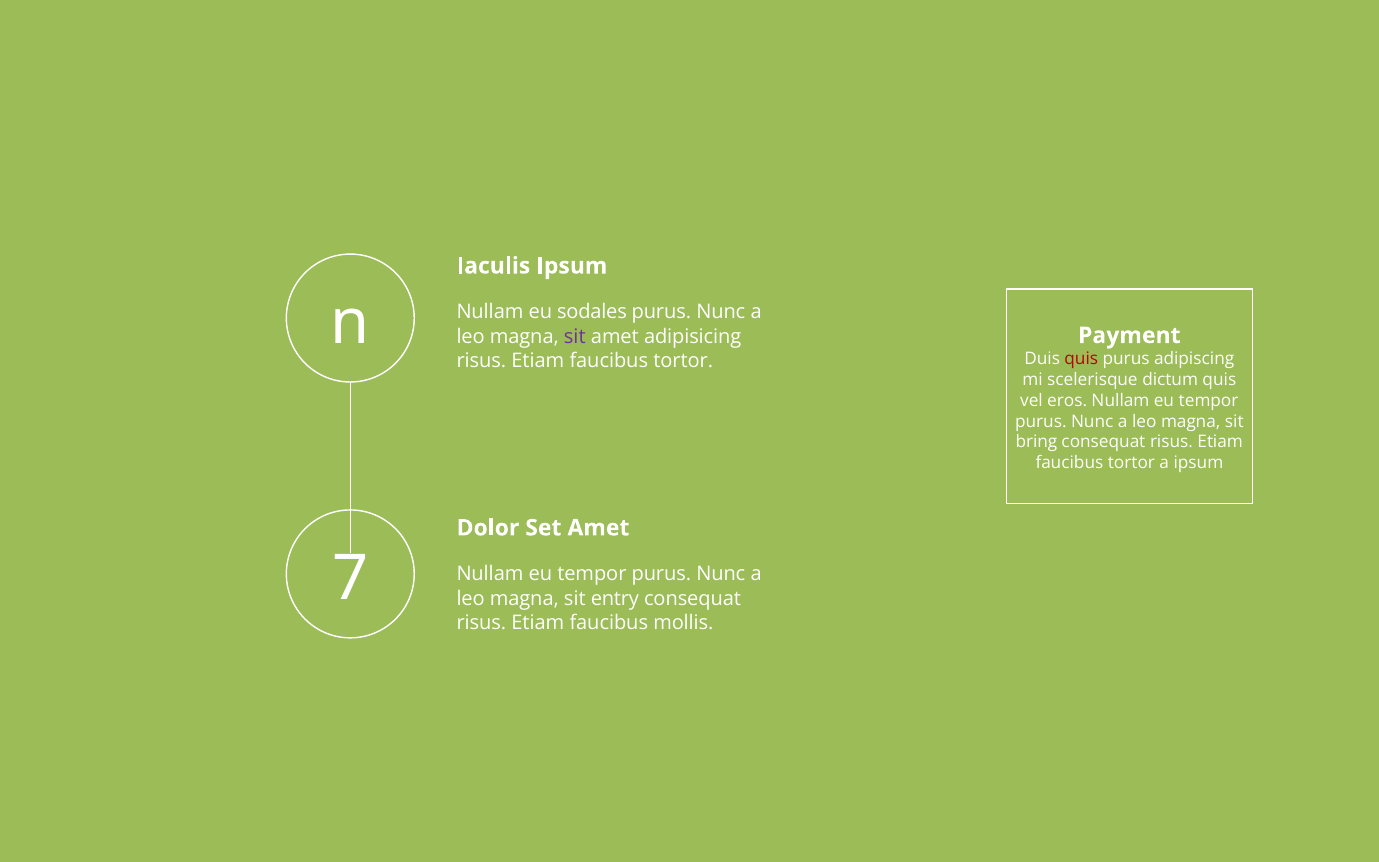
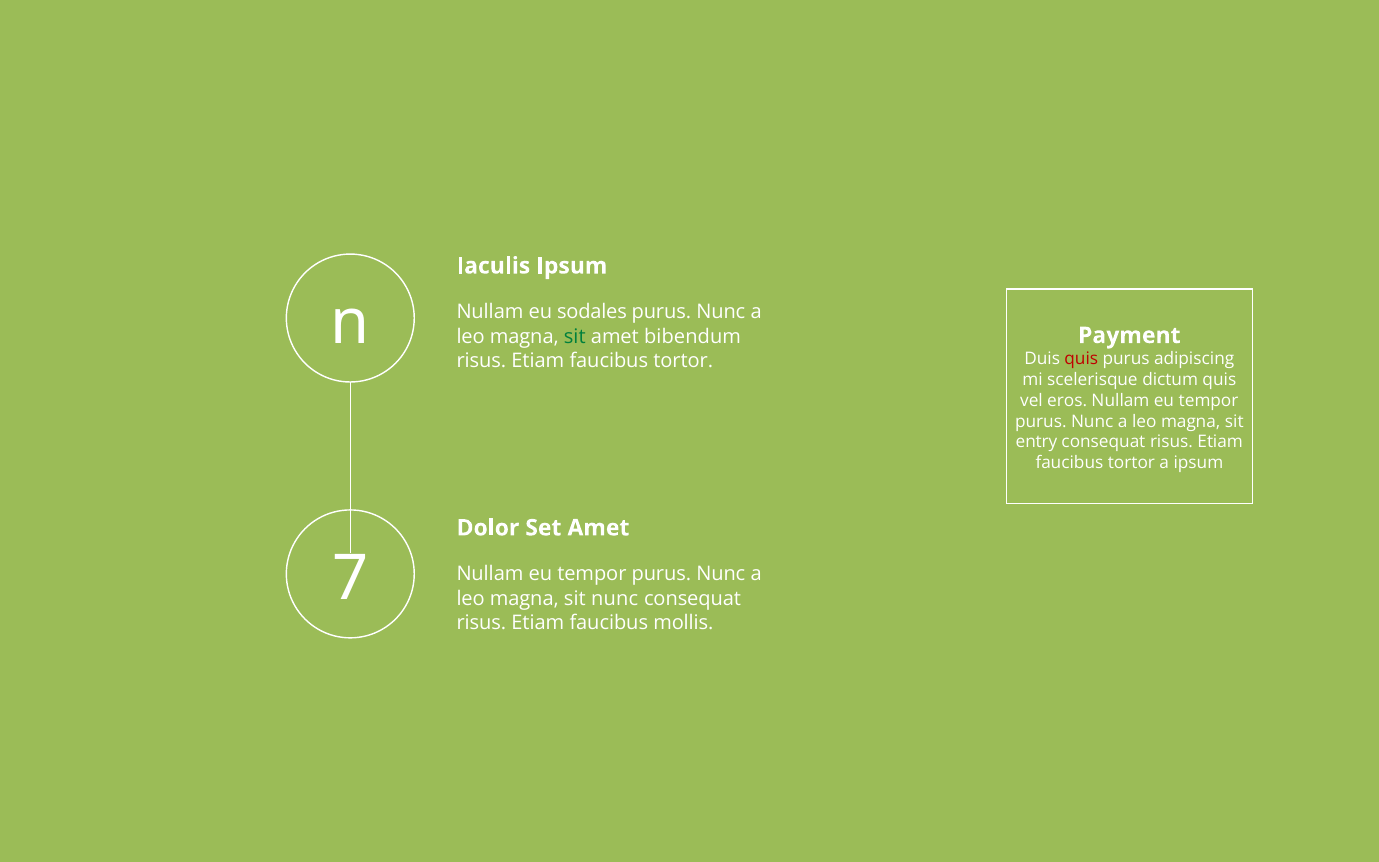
sit at (575, 336) colour: purple -> green
adipisicing: adipisicing -> bibendum
bring: bring -> entry
sit entry: entry -> nunc
